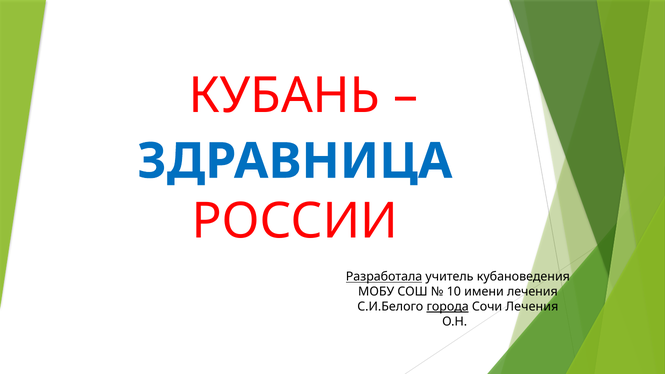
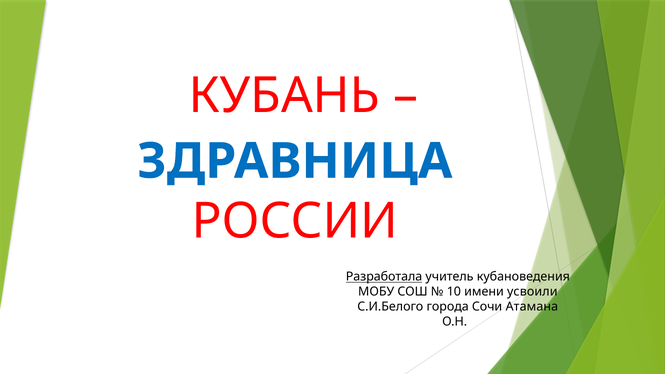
имени лечения: лечения -> усвоили
города underline: present -> none
Сочи Лечения: Лечения -> Атамана
